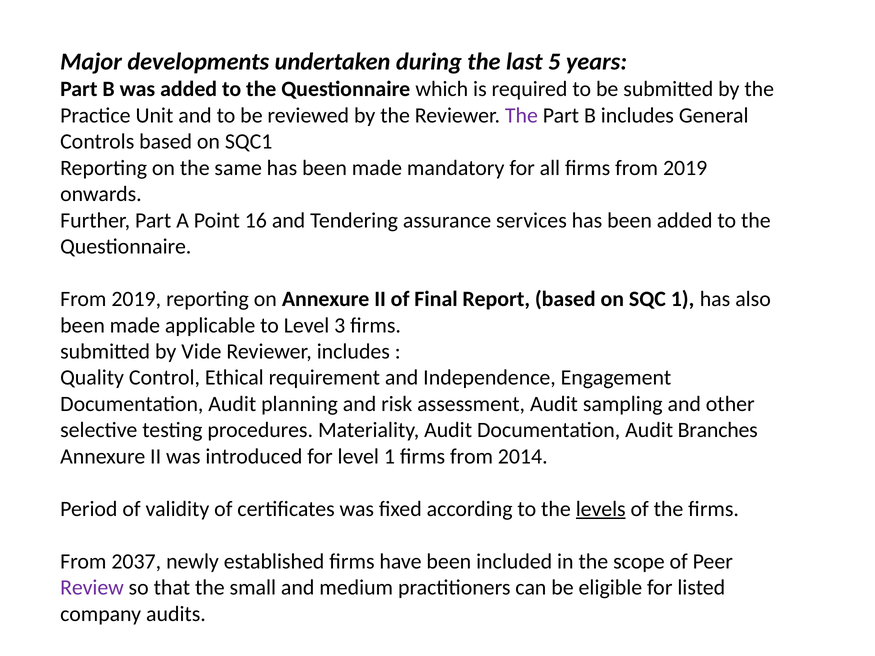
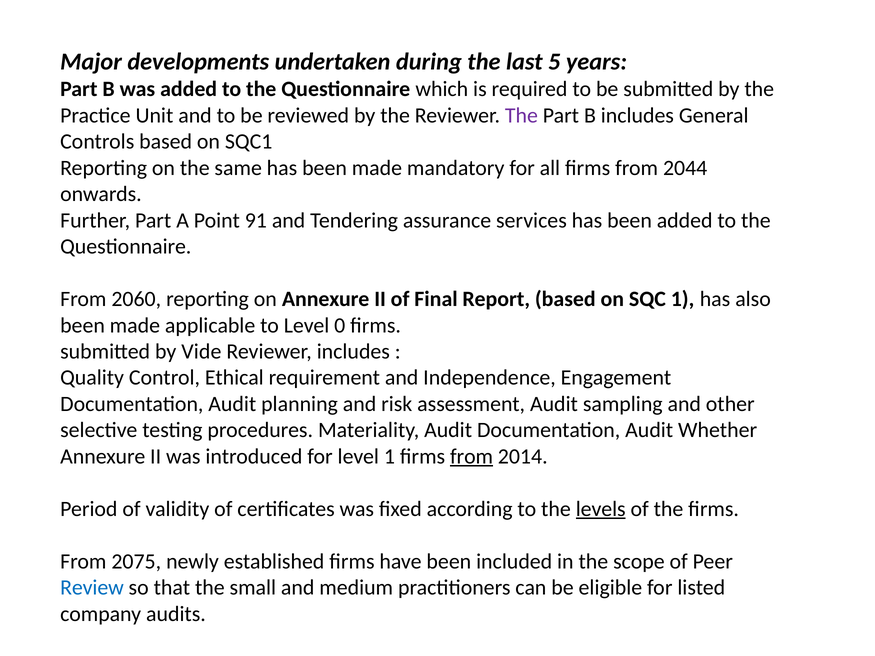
firms from 2019: 2019 -> 2044
16: 16 -> 91
2019 at (136, 299): 2019 -> 2060
3: 3 -> 0
Branches: Branches -> Whether
from at (472, 457) underline: none -> present
2037: 2037 -> 2075
Review colour: purple -> blue
